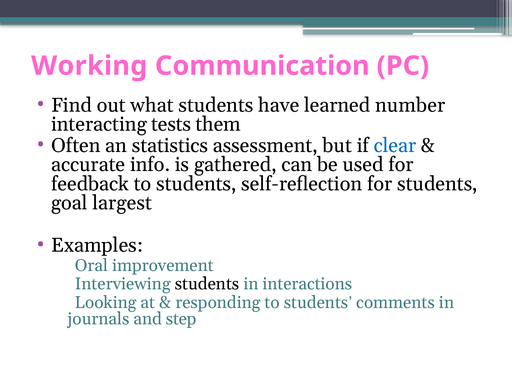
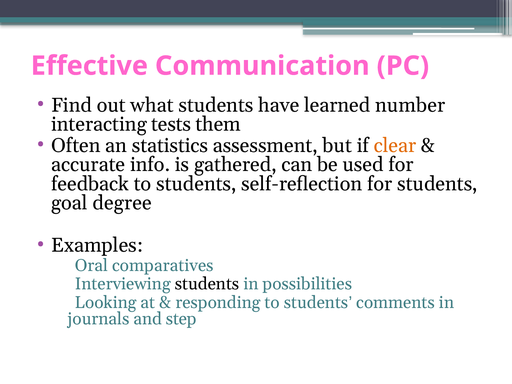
Working: Working -> Effective
clear colour: blue -> orange
largest: largest -> degree
improvement: improvement -> comparatives
interactions: interactions -> possibilities
